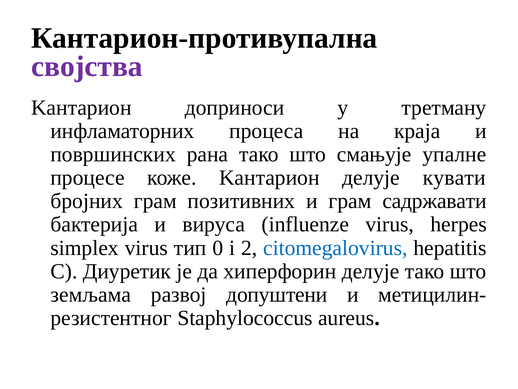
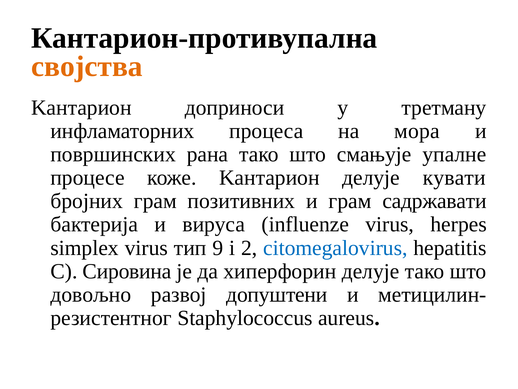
својства colour: purple -> orange
краја: краја -> мора
0: 0 -> 9
Диуретик: Диуретик -> Сировина
земљама: земљама -> довољно
